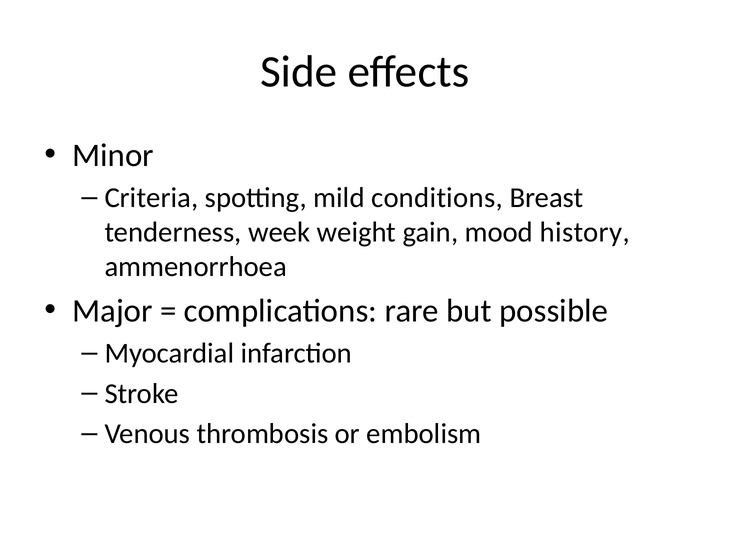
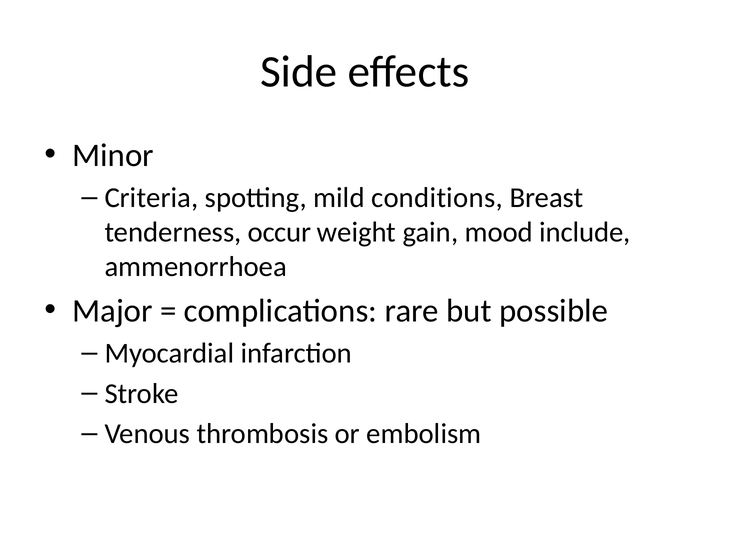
week: week -> occur
history: history -> include
